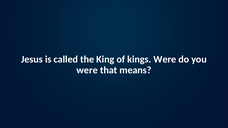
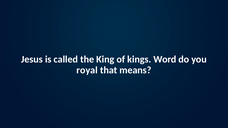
kings Were: Were -> Word
were at (87, 70): were -> royal
